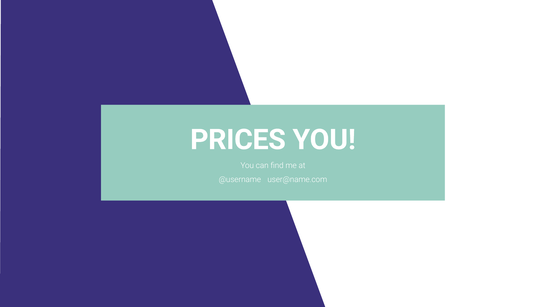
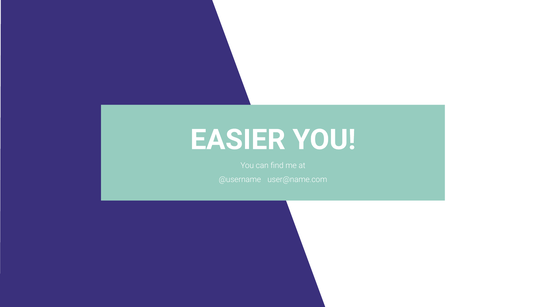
PRICES: PRICES -> EASIER
